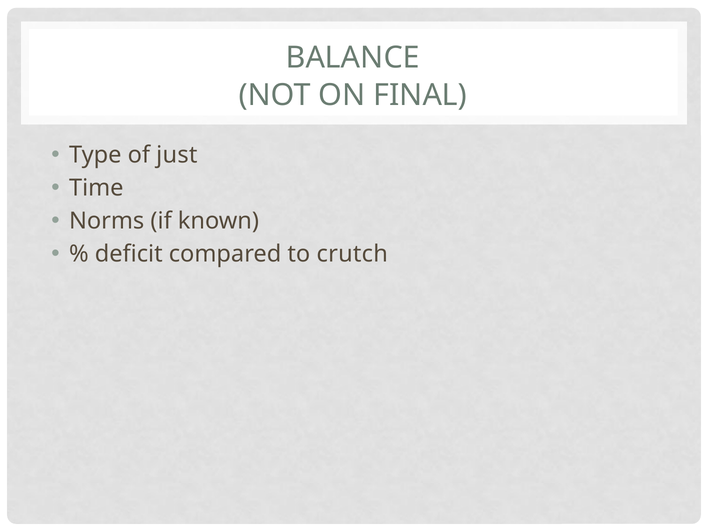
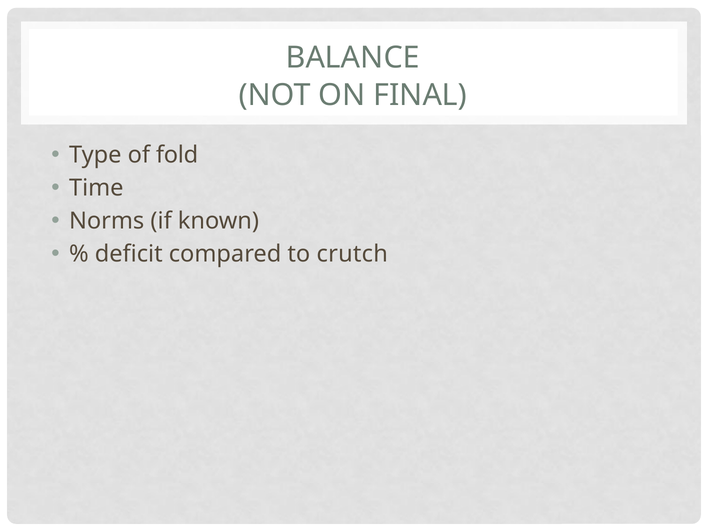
just: just -> fold
